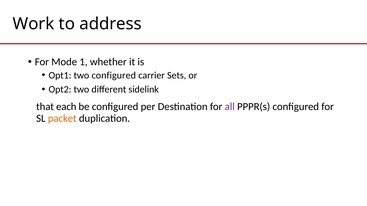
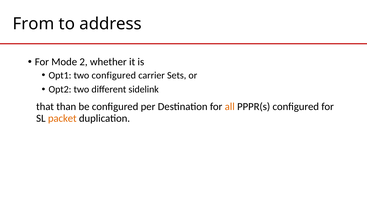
Work: Work -> From
1: 1 -> 2
each: each -> than
all colour: purple -> orange
